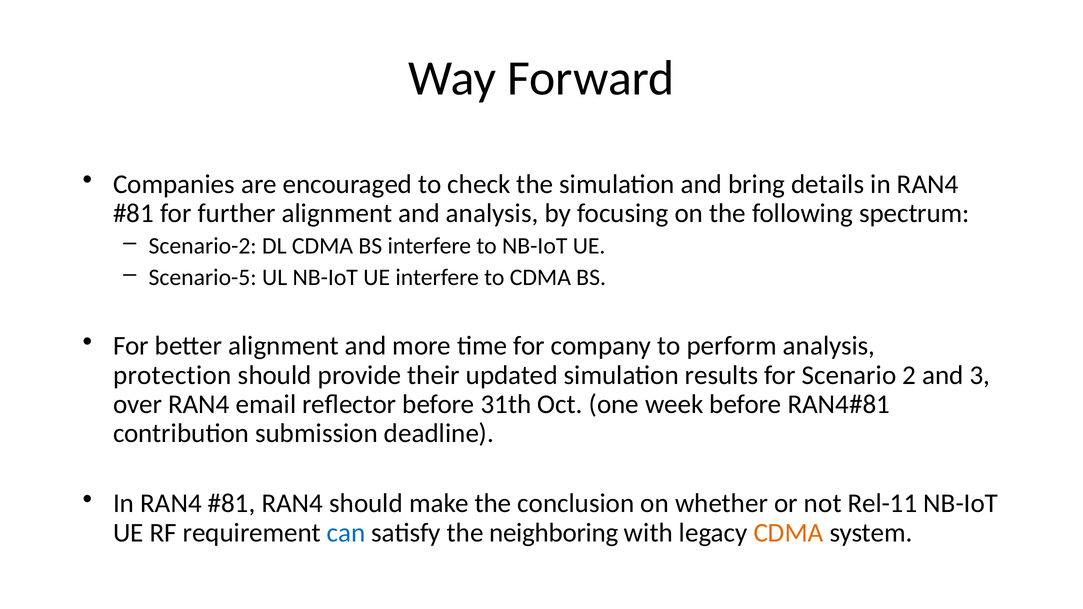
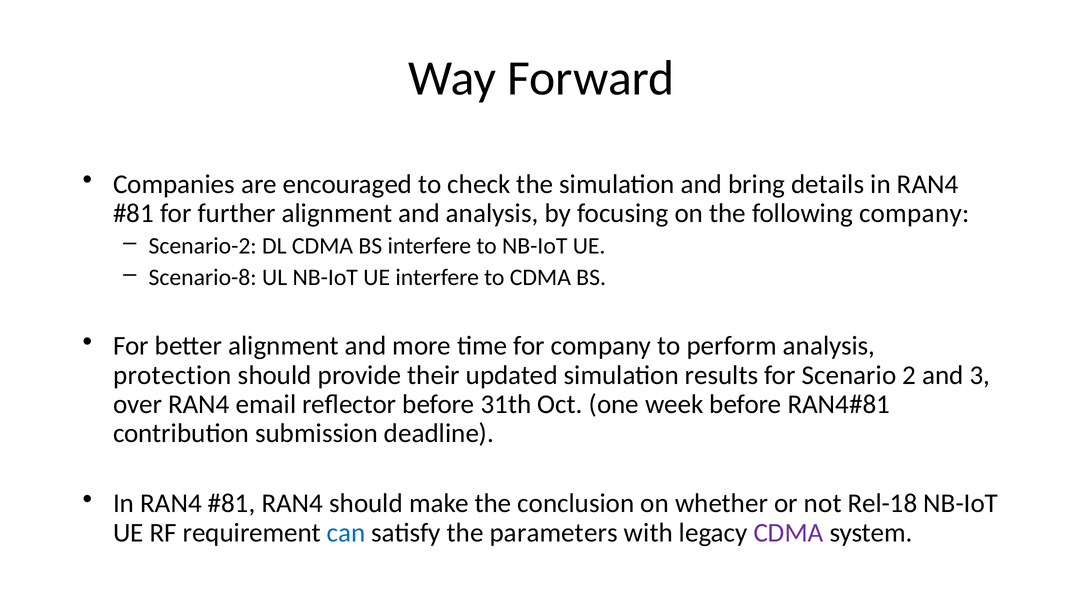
following spectrum: spectrum -> company
Scenario-5: Scenario-5 -> Scenario-8
Rel-11: Rel-11 -> Rel-18
neighboring: neighboring -> parameters
CDMA at (788, 533) colour: orange -> purple
